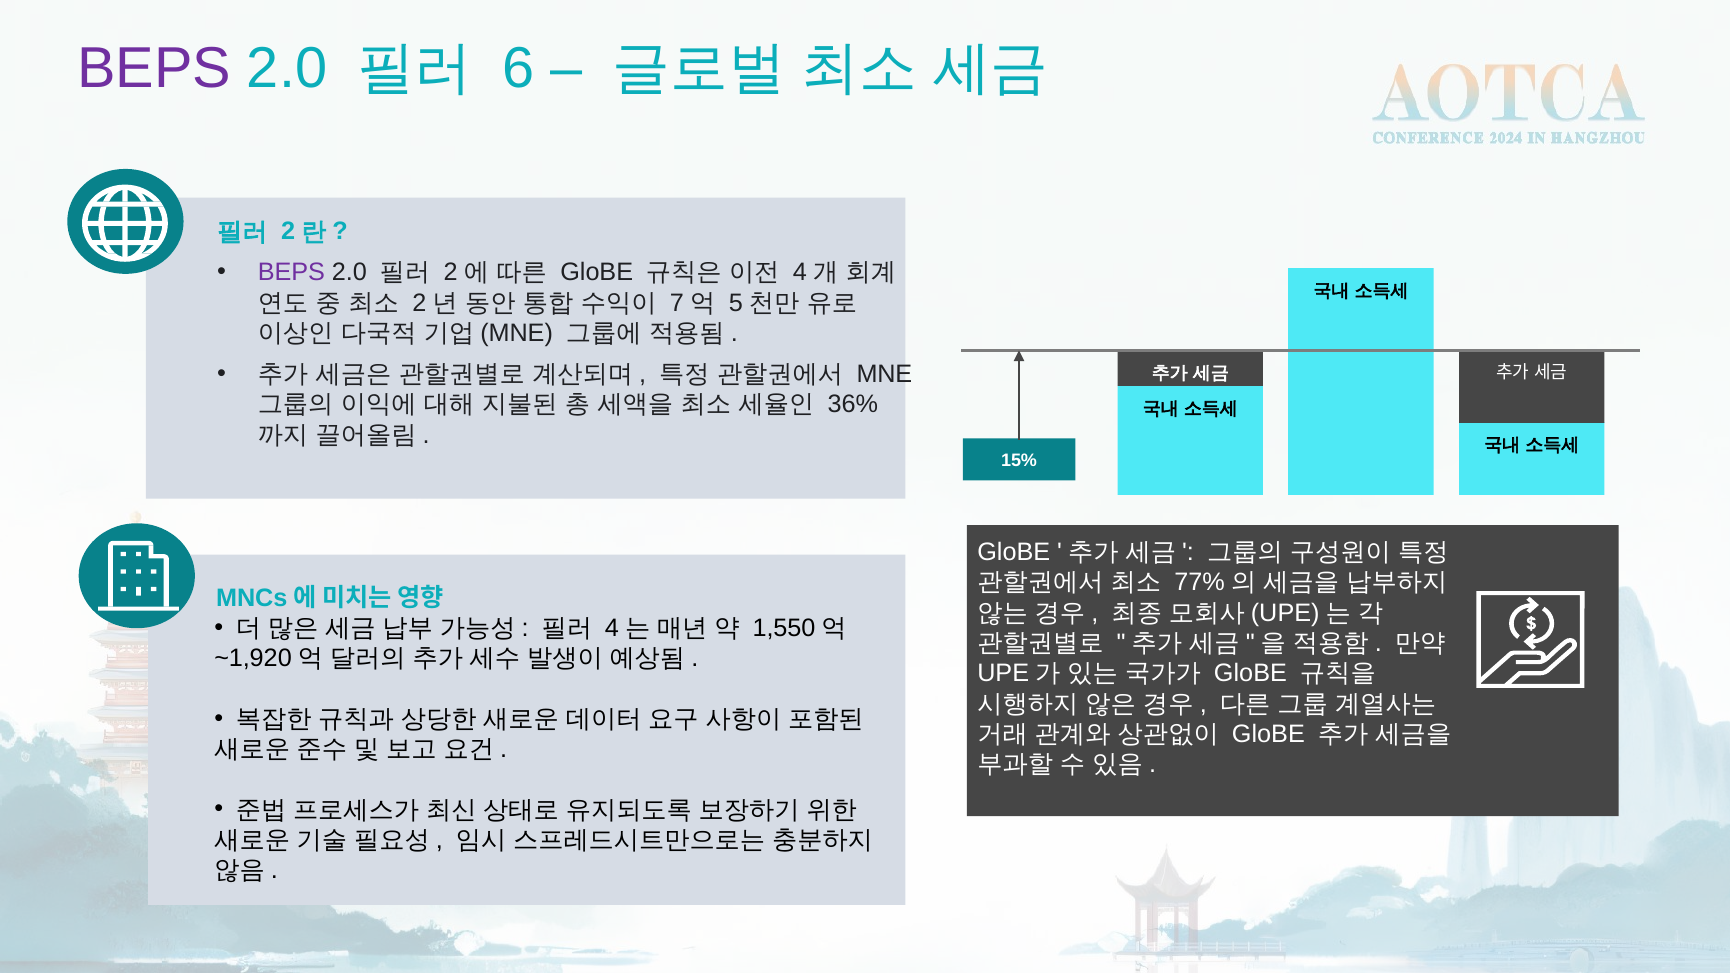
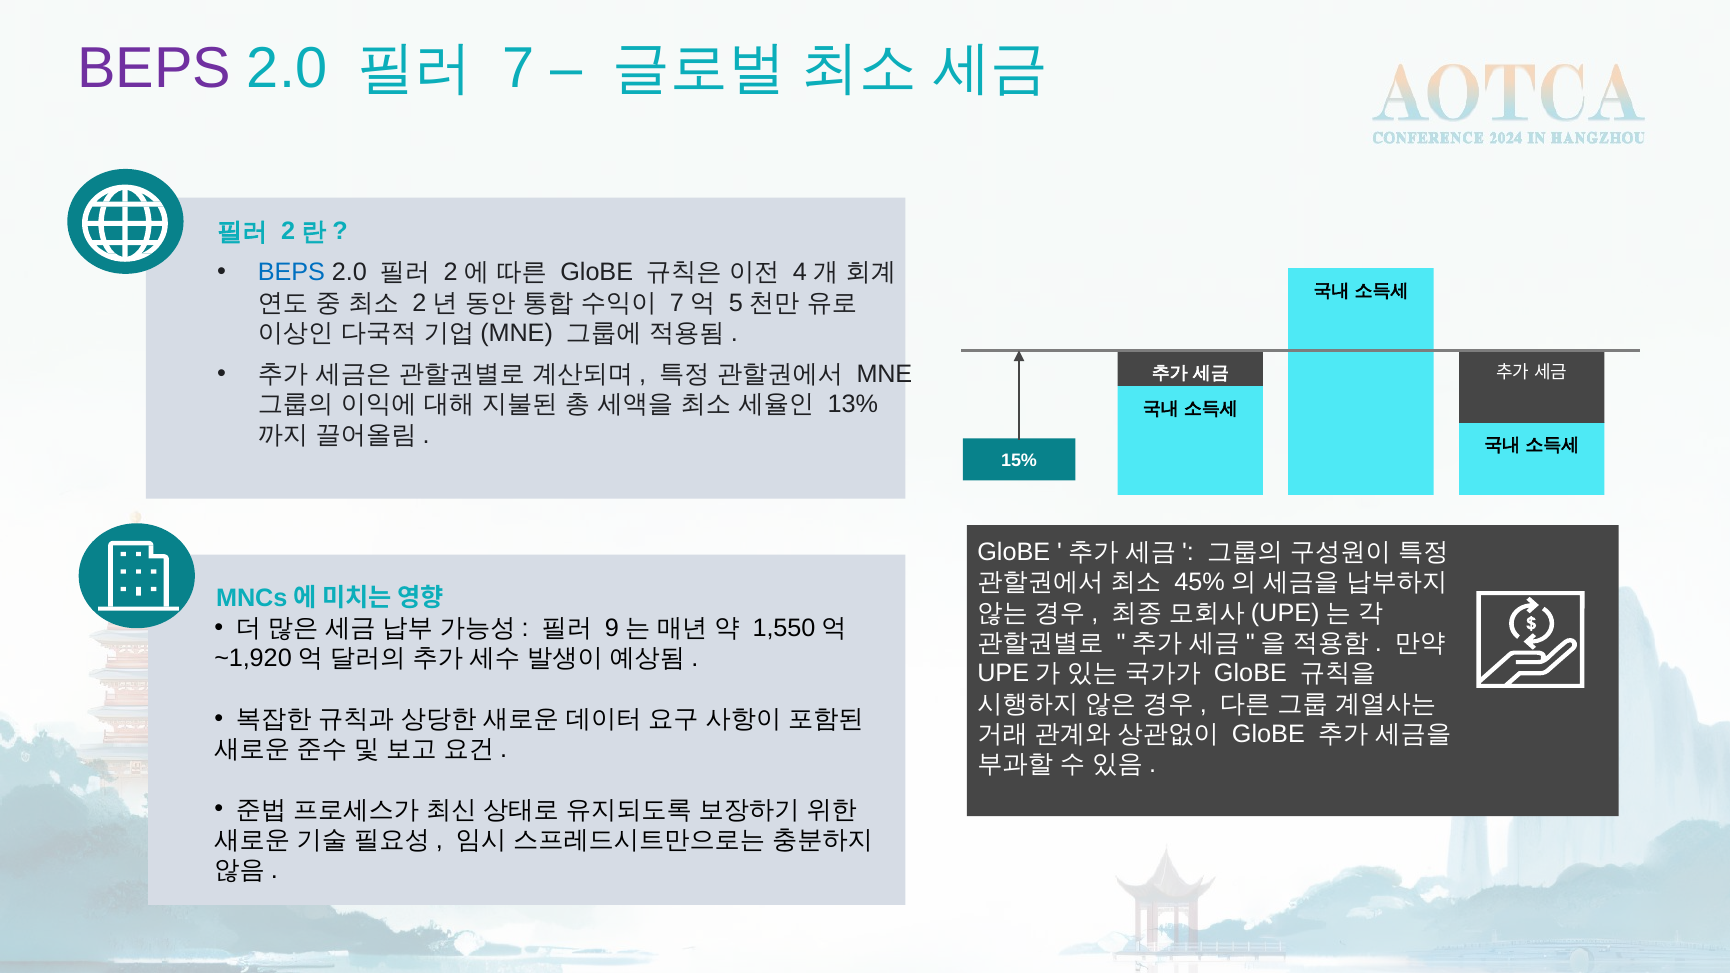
6: 6 -> 7
BEPS at (291, 273) colour: purple -> blue
36%: 36% -> 13%
77%: 77% -> 45%
4: 4 -> 9
